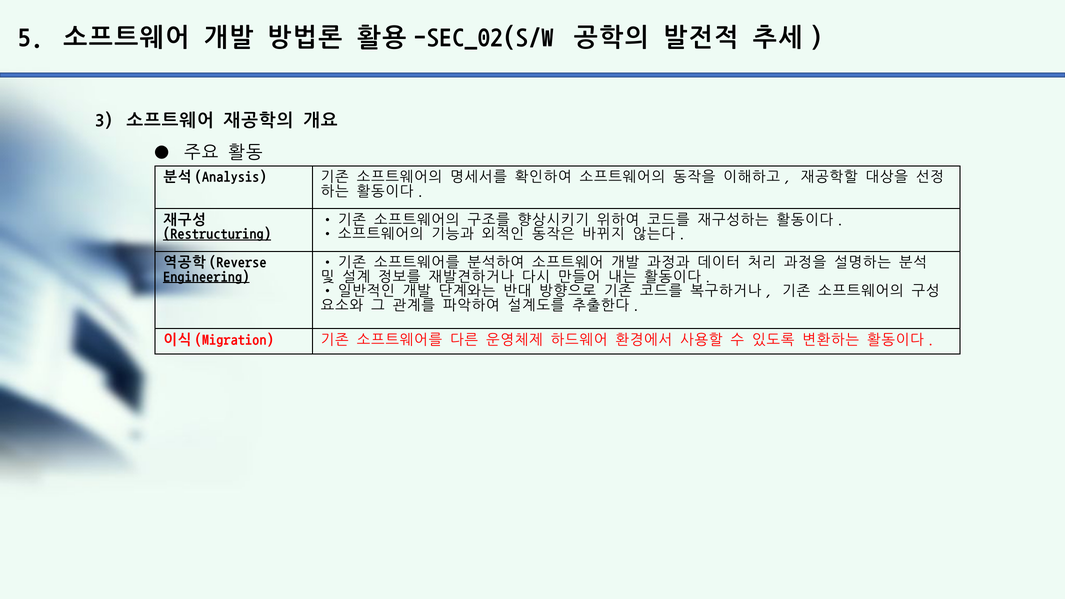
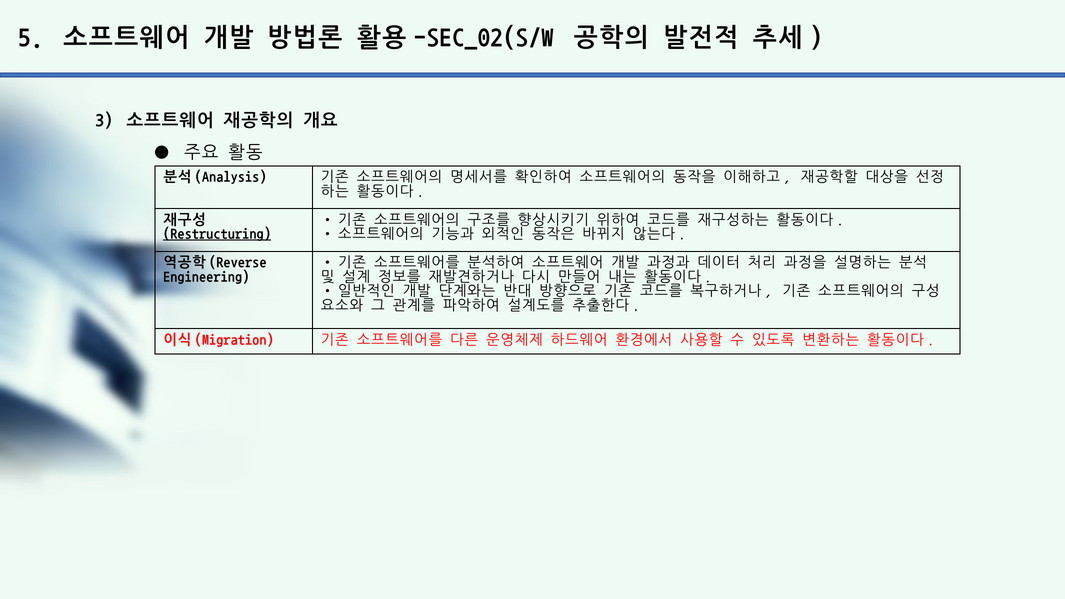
Engineering underline: present -> none
